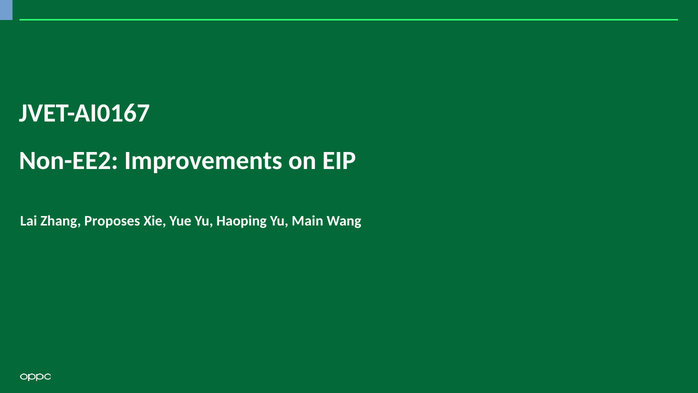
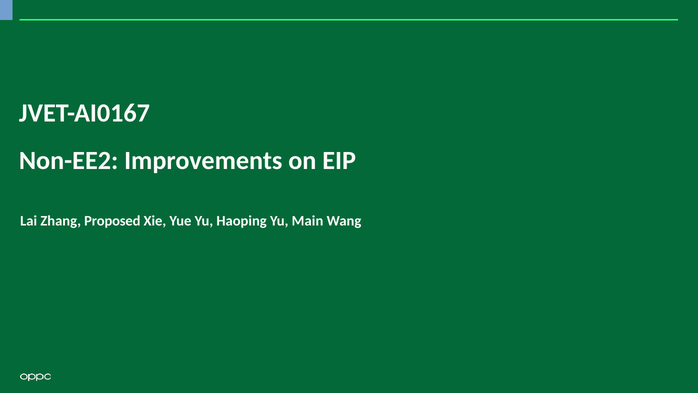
Proposes: Proposes -> Proposed
